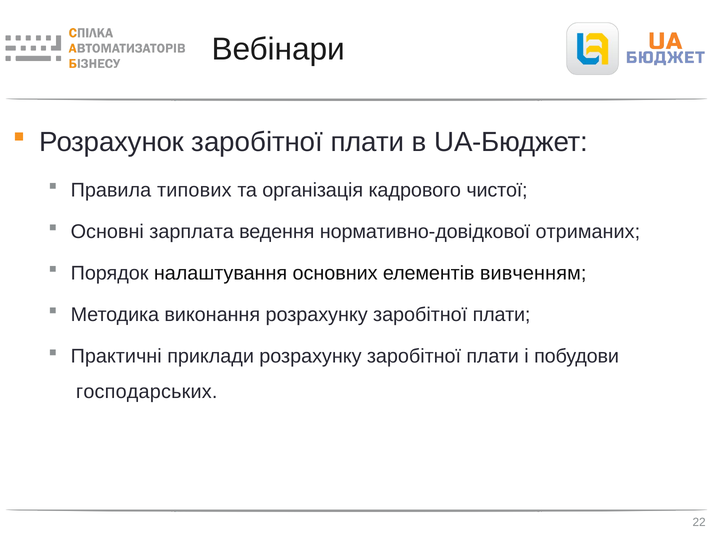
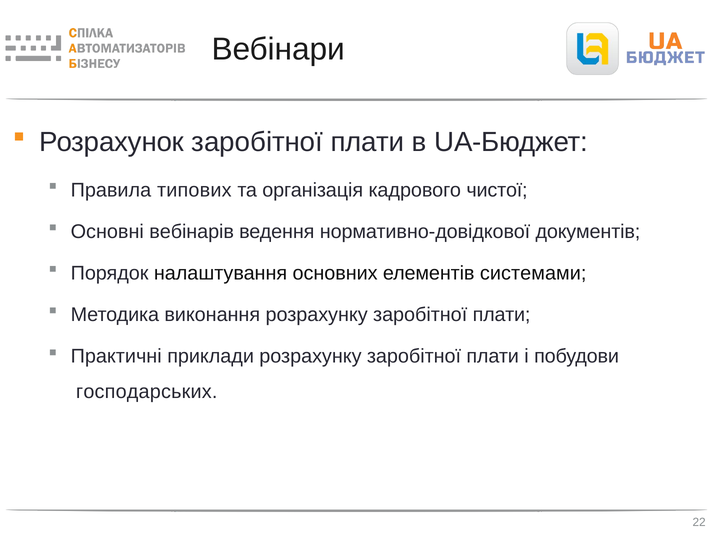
зарплата: зарплата -> вебінарів
отриманих: отриманих -> документів
вивченням: вивченням -> системами
